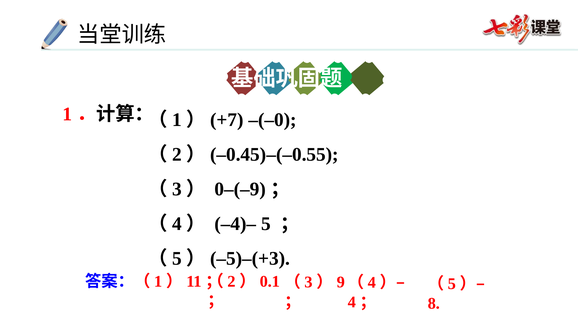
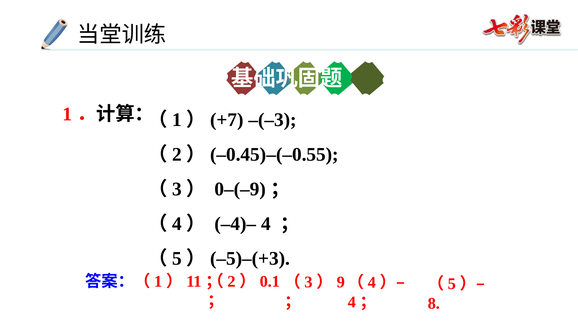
–(–0: –(–0 -> –(–3
–4)– 5: 5 -> 4
